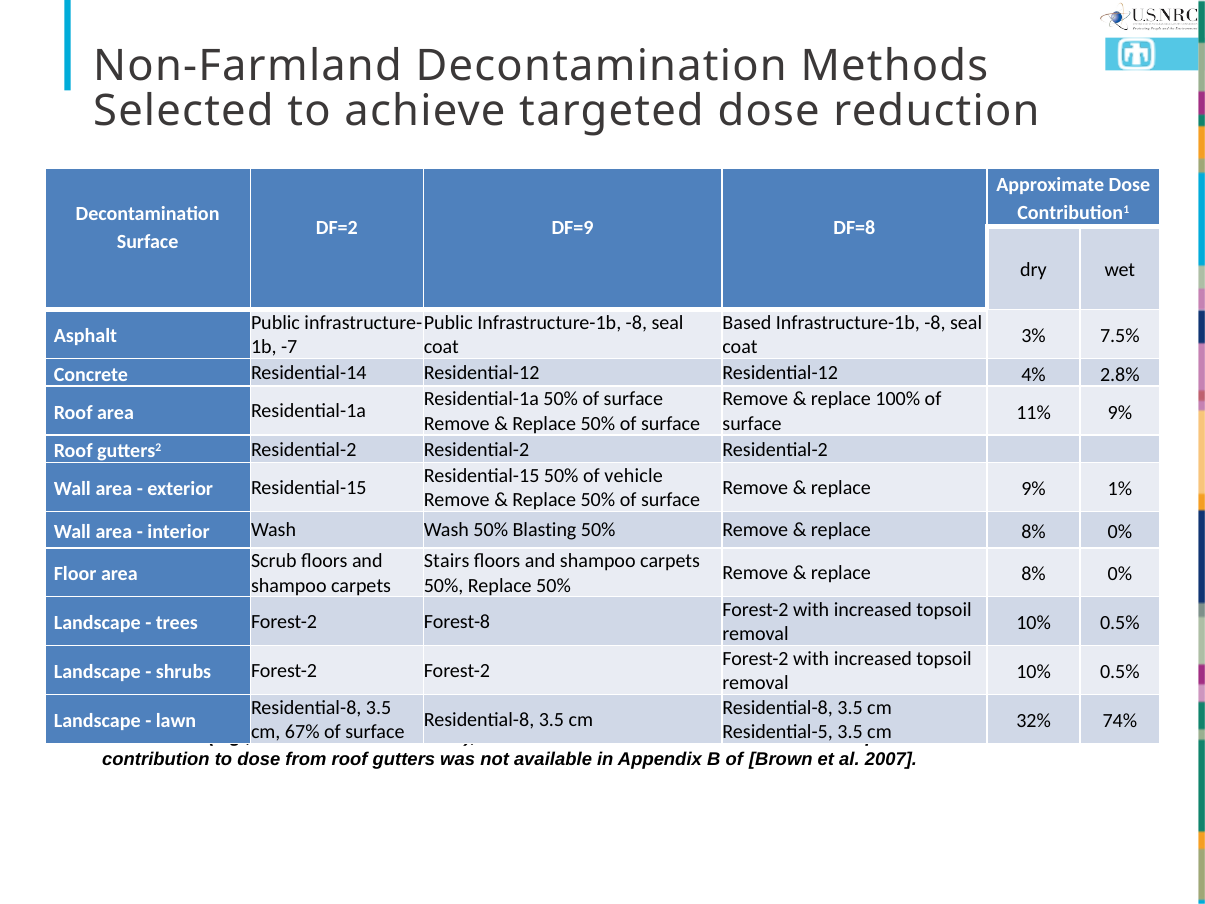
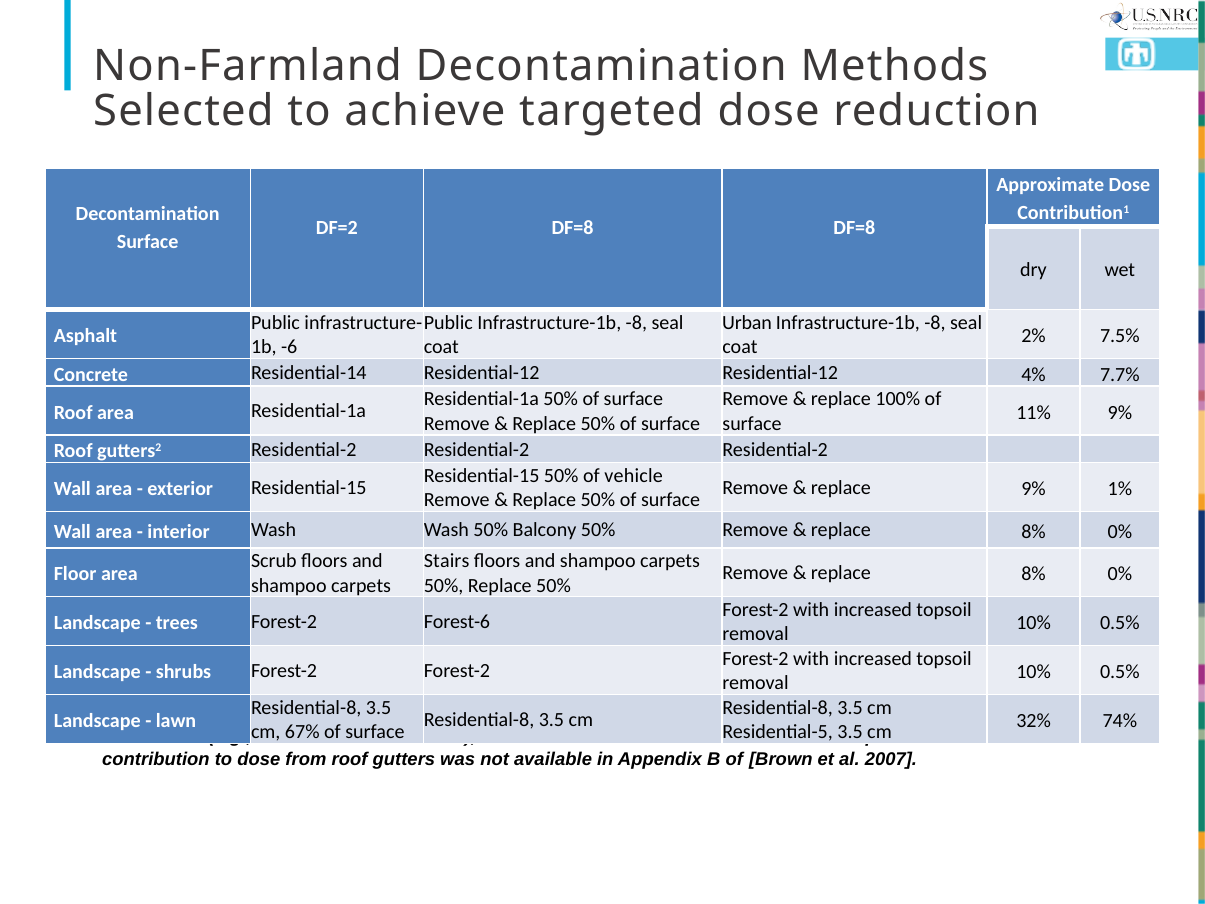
DF=2 DF=9: DF=9 -> DF=8
Based: Based -> Urban
3%: 3% -> 2%
-7: -7 -> -6
2.8%: 2.8% -> 7.7%
Blasting: Blasting -> Balcony
Forest-8: Forest-8 -> Forest-6
